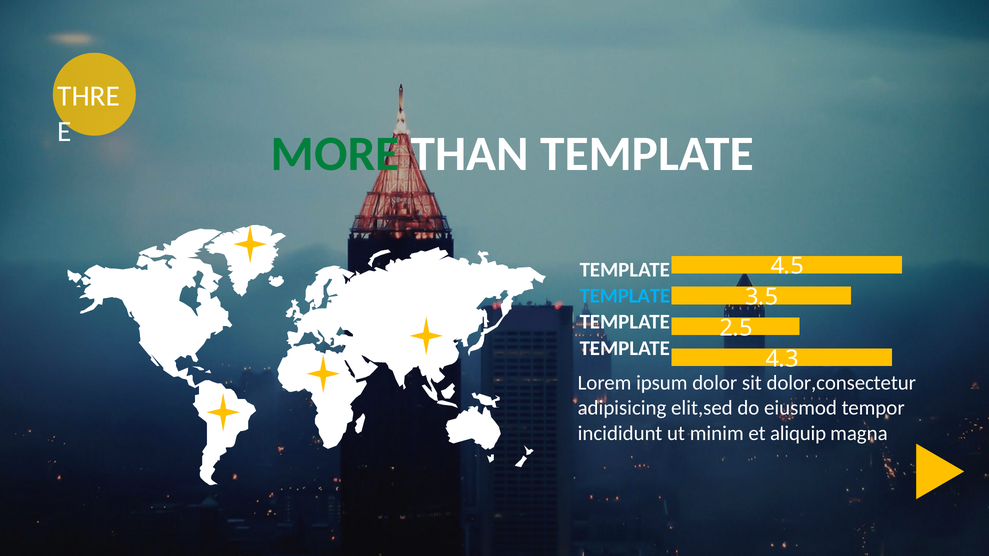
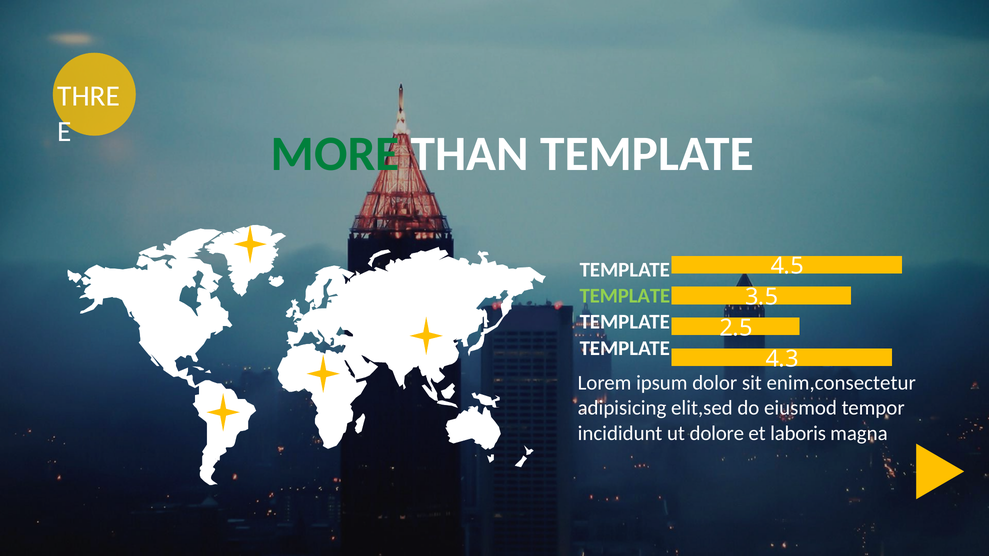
TEMPLATE at (625, 296) colour: light blue -> light green
dolor,consectetur: dolor,consectetur -> enim,consectetur
minim: minim -> dolore
aliquip: aliquip -> laboris
